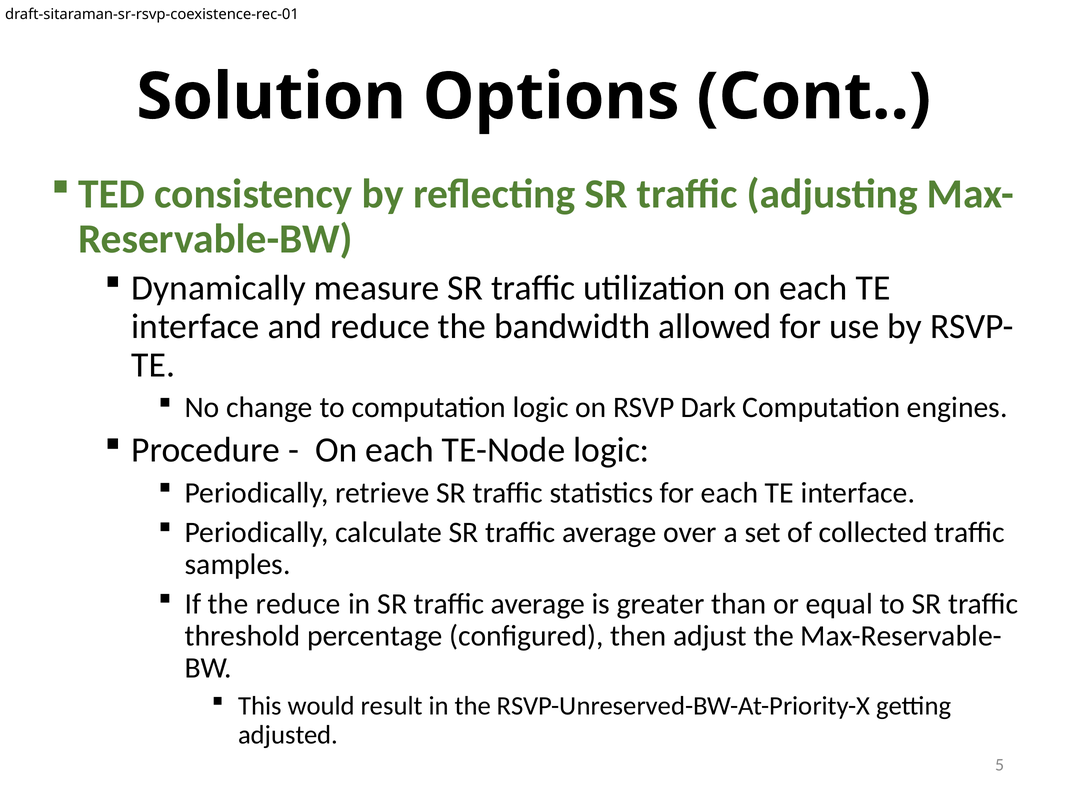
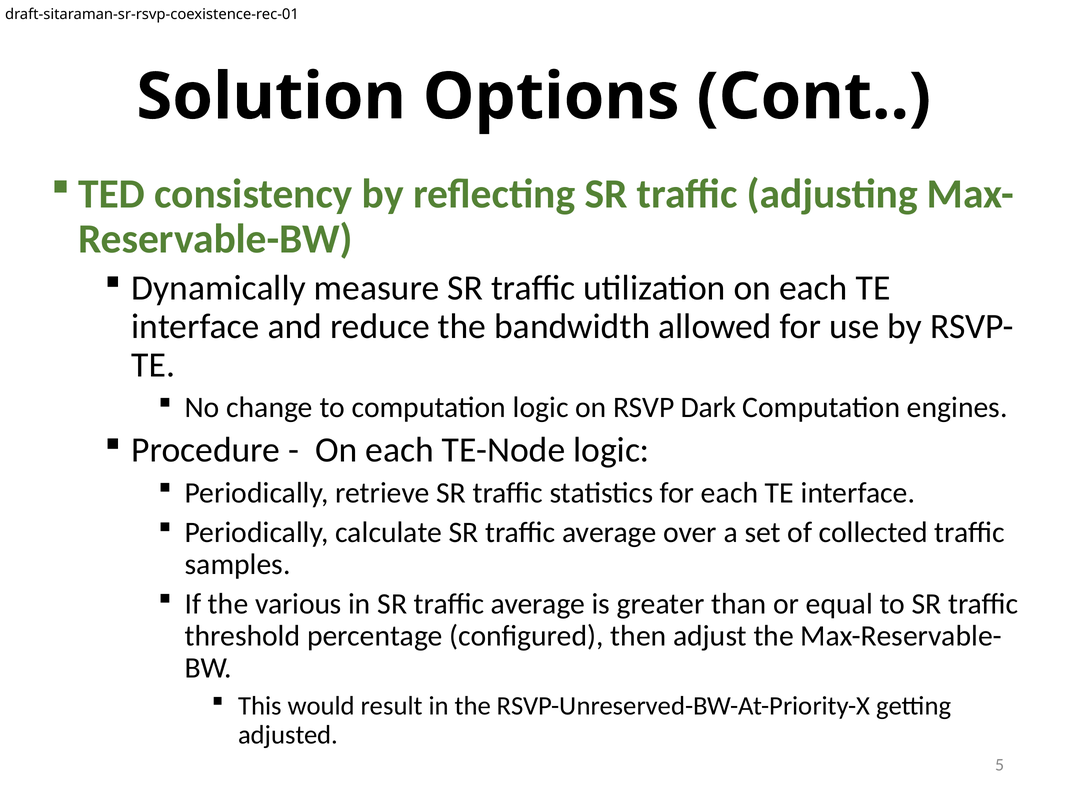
the reduce: reduce -> various
